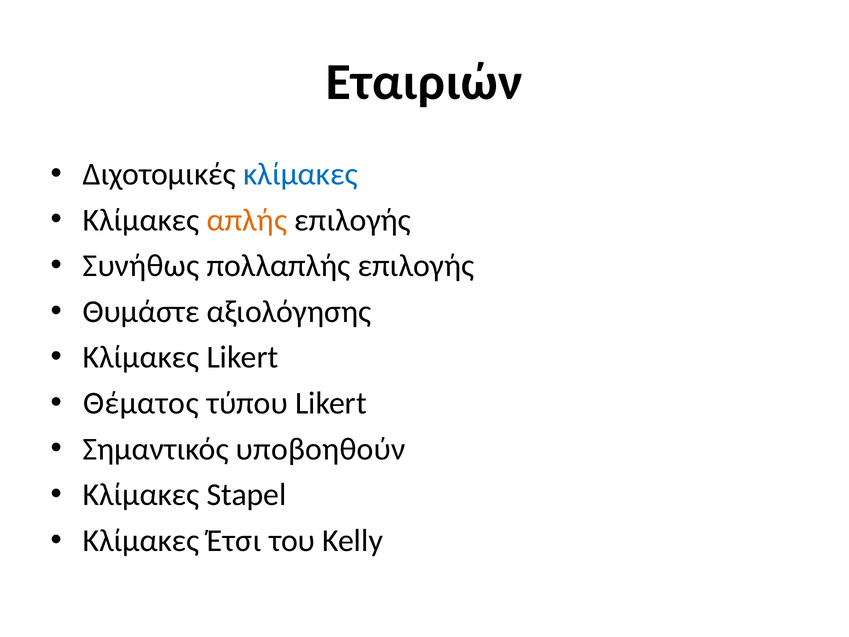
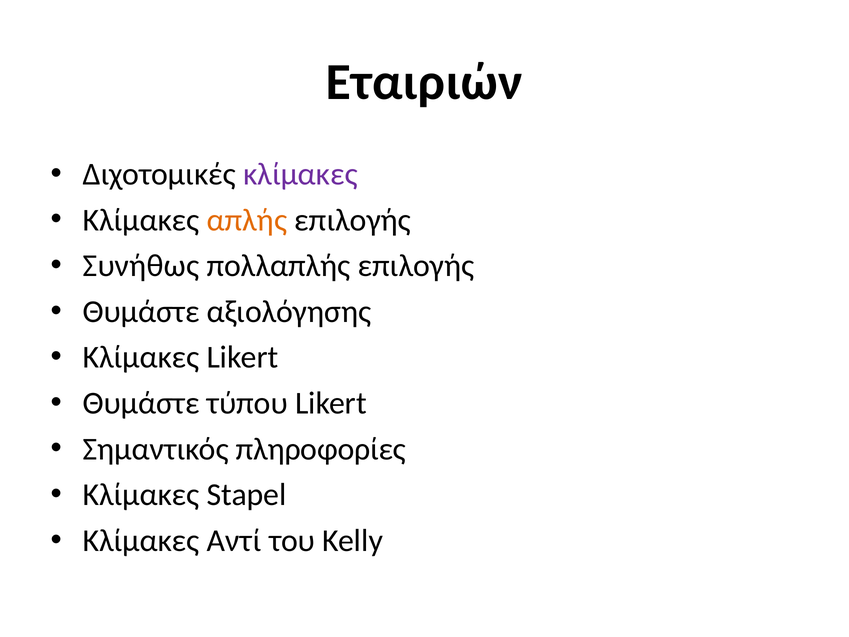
κλίμακες at (300, 174) colour: blue -> purple
Θέματος at (141, 403): Θέματος -> Θυμάστε
υποβοηθούν: υποβοηθούν -> πληροφορίες
Έτσι: Έτσι -> Αντί
